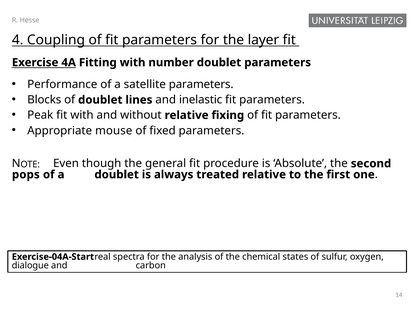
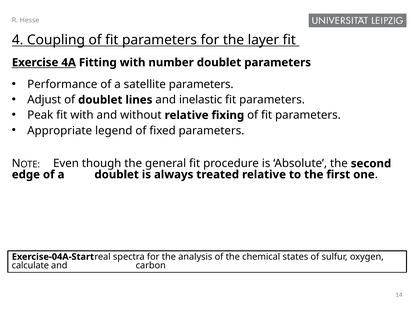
Blocks: Blocks -> Adjust
mouse: mouse -> legend
pops: pops -> edge
dialogue: dialogue -> calculate
